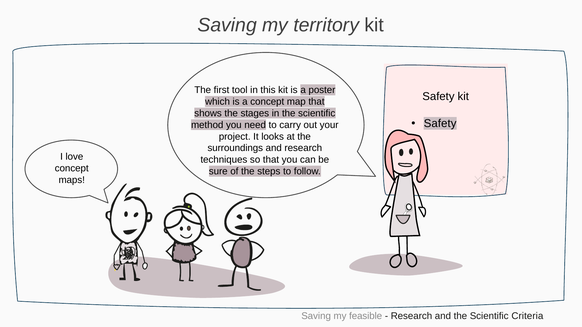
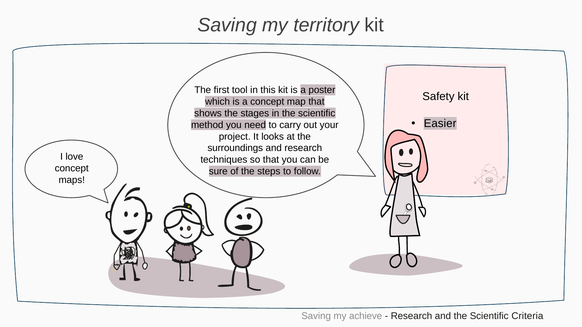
Safety at (440, 124): Safety -> Easier
feasible: feasible -> achieve
